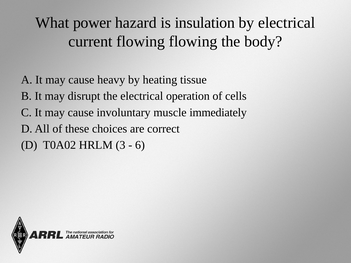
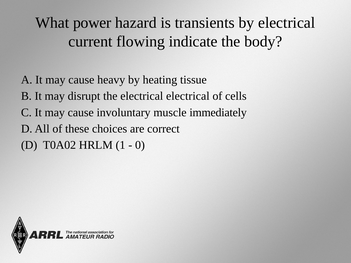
insulation: insulation -> transients
flowing flowing: flowing -> indicate
electrical operation: operation -> electrical
3: 3 -> 1
6: 6 -> 0
